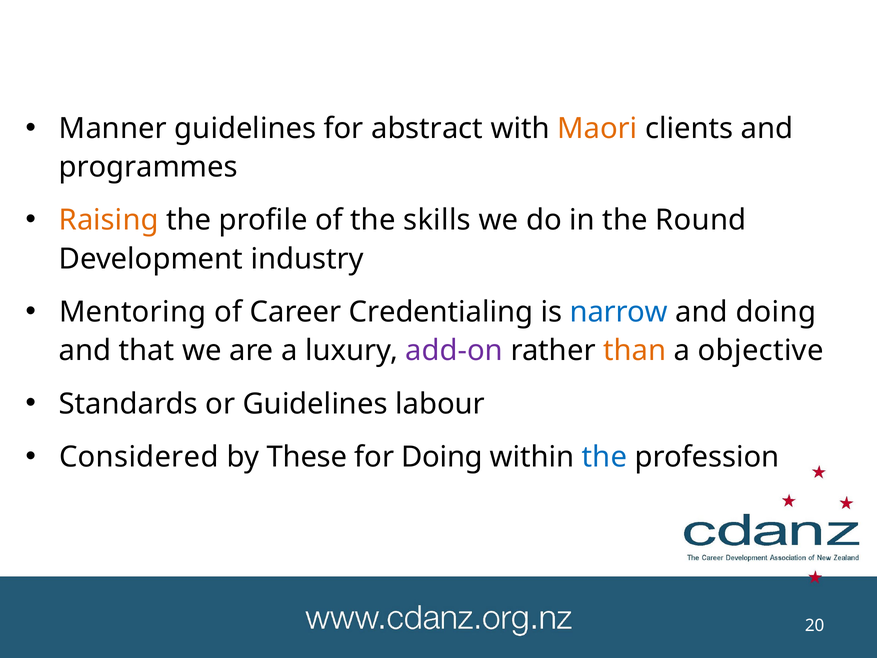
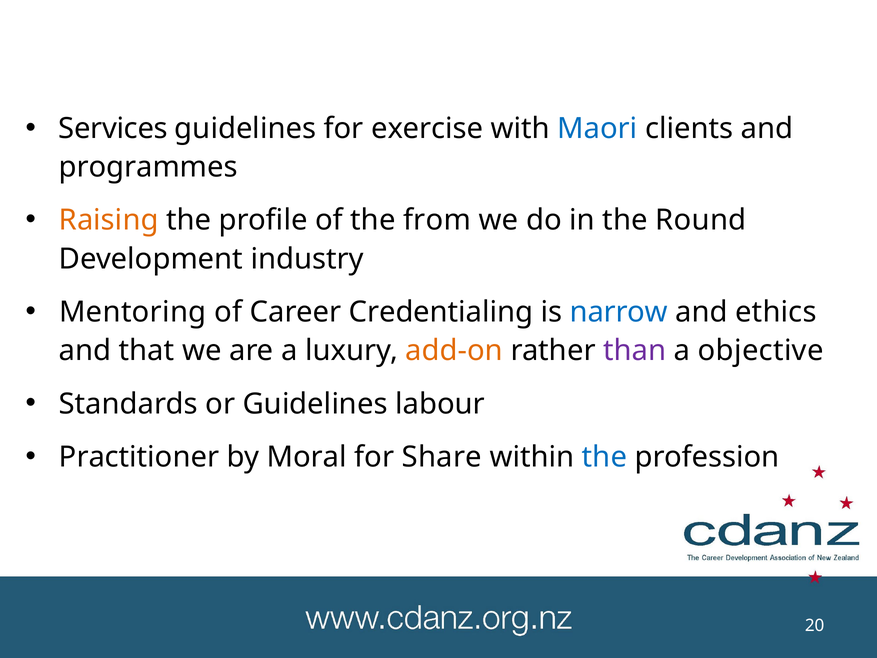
Manner: Manner -> Services
abstract: abstract -> exercise
Maori colour: orange -> blue
skills: skills -> from
and doing: doing -> ethics
add-on colour: purple -> orange
than colour: orange -> purple
Considered: Considered -> Practitioner
These: These -> Moral
for Doing: Doing -> Share
